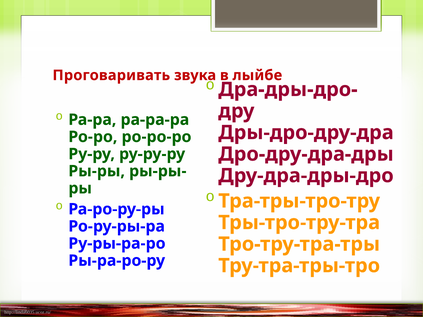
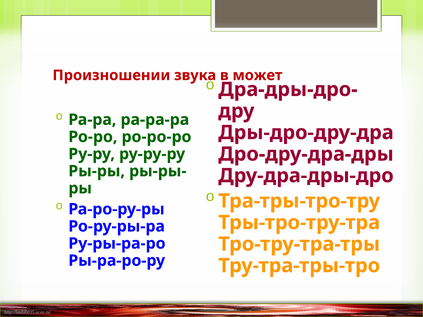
Проговаривать: Проговаривать -> Произношении
лыйбе: лыйбе -> может
